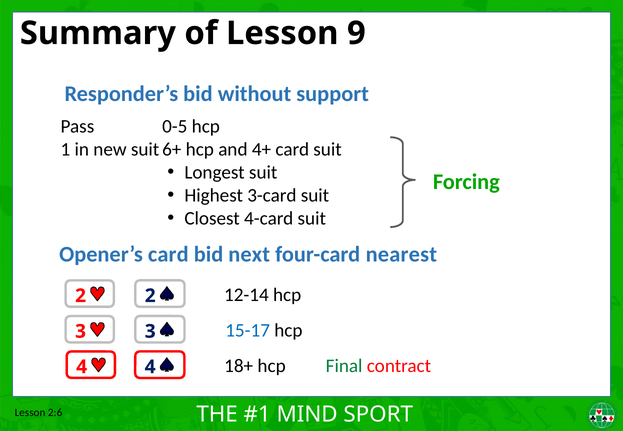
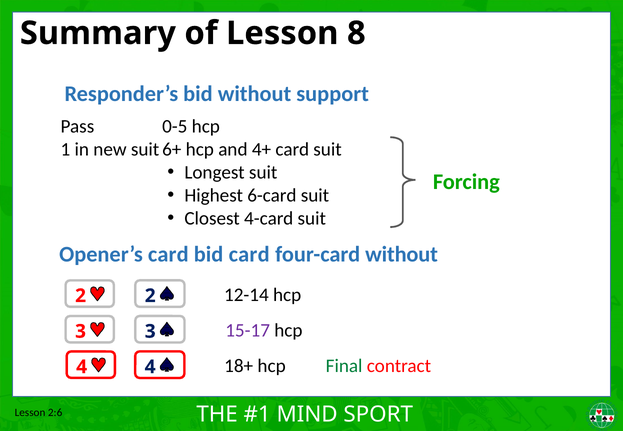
9: 9 -> 8
3-card: 3-card -> 6-card
bid next: next -> card
four-card nearest: nearest -> without
15-17 colour: blue -> purple
